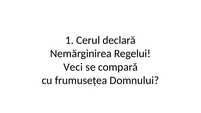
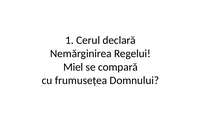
Veci: Veci -> Miel
